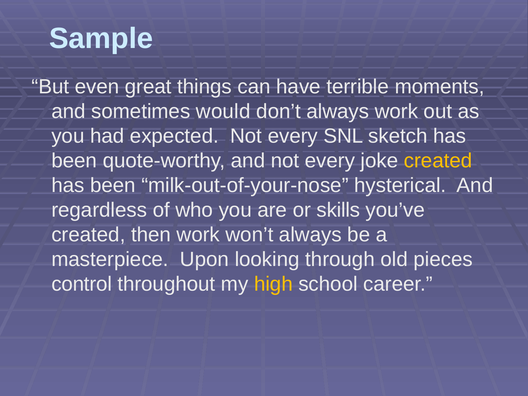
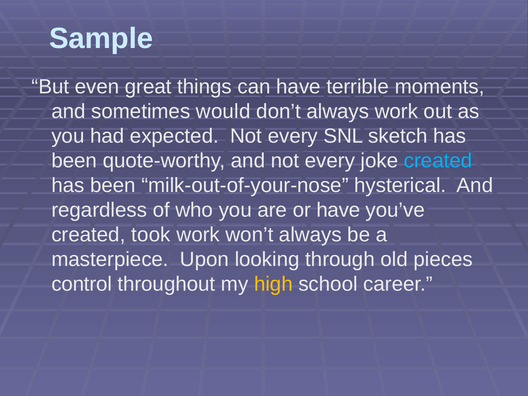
created at (438, 161) colour: yellow -> light blue
or skills: skills -> have
then: then -> took
